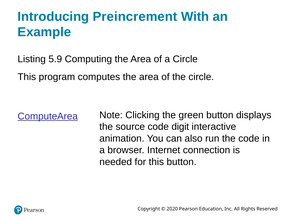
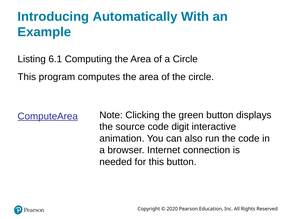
Preincrement: Preincrement -> Automatically
5.9: 5.9 -> 6.1
